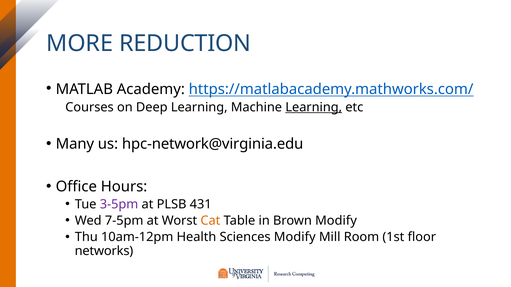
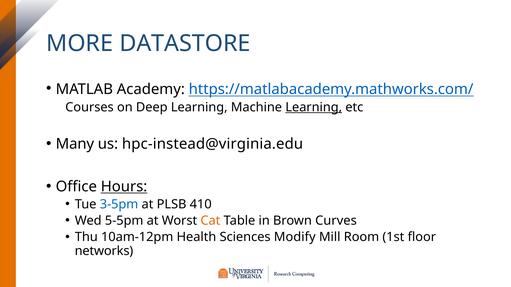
REDUCTION: REDUCTION -> DATASTORE
hpc-network@virginia.edu: hpc-network@virginia.edu -> hpc-instead@virginia.edu
Hours underline: none -> present
3-5pm colour: purple -> blue
431: 431 -> 410
7-5pm: 7-5pm -> 5-5pm
Brown Modify: Modify -> Curves
